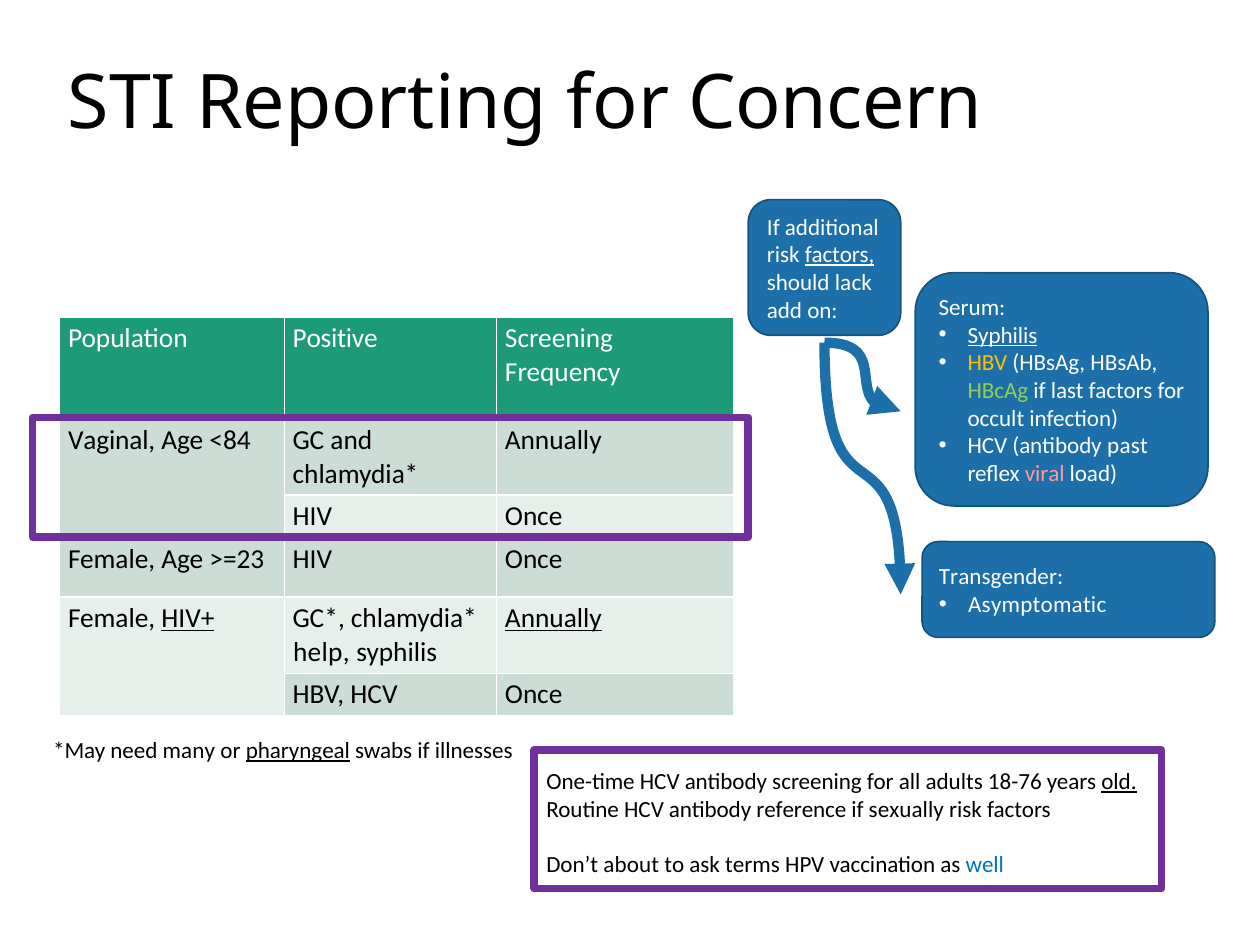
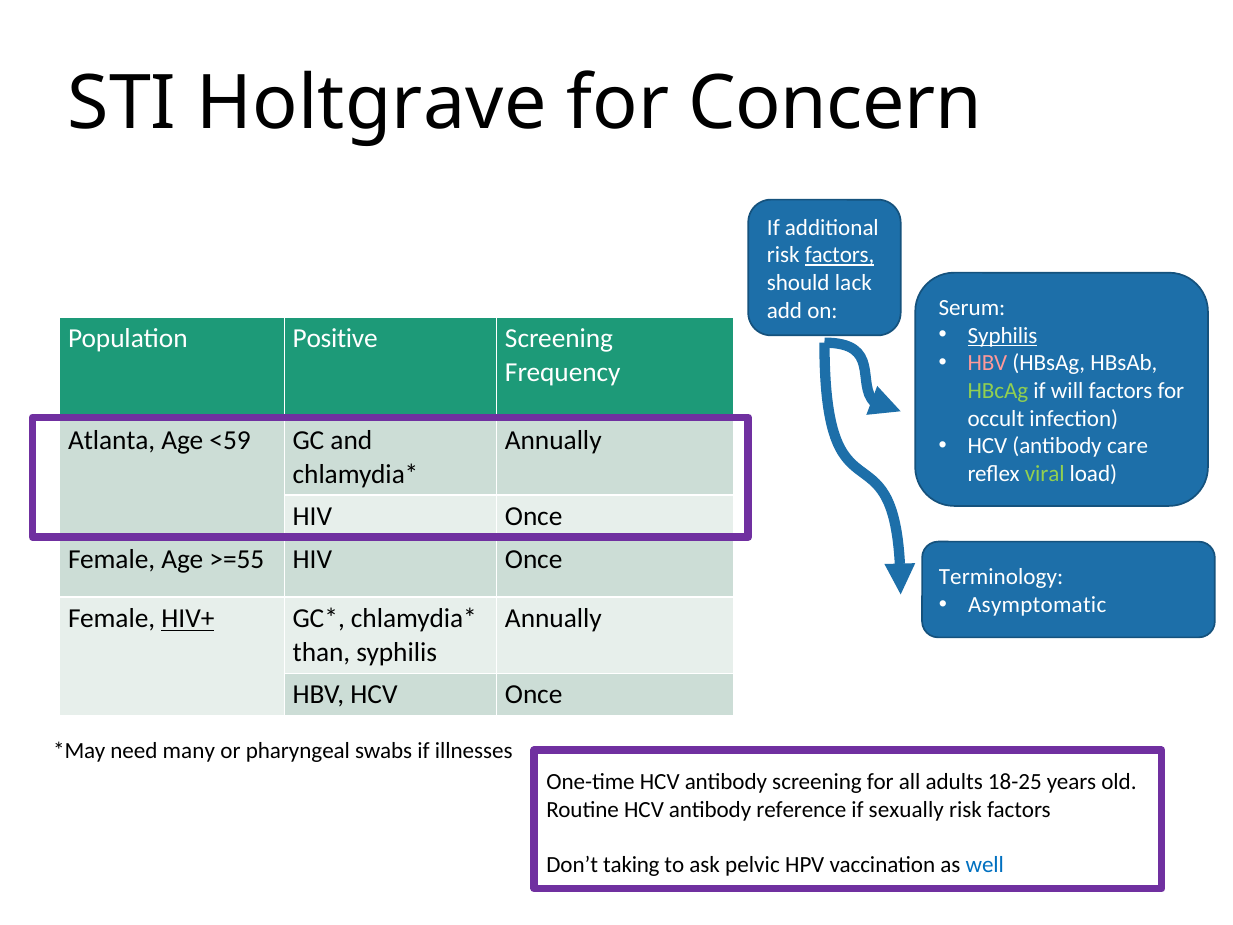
Reporting: Reporting -> Holtgrave
HBV at (987, 363) colour: yellow -> pink
last: last -> will
Vaginal: Vaginal -> Atlanta
<84: <84 -> <59
past: past -> care
viral colour: pink -> light green
>=23: >=23 -> >=55
Transgender: Transgender -> Terminology
Annually at (553, 618) underline: present -> none
help: help -> than
pharyngeal underline: present -> none
18-76: 18-76 -> 18-25
old underline: present -> none
about: about -> taking
terms: terms -> pelvic
